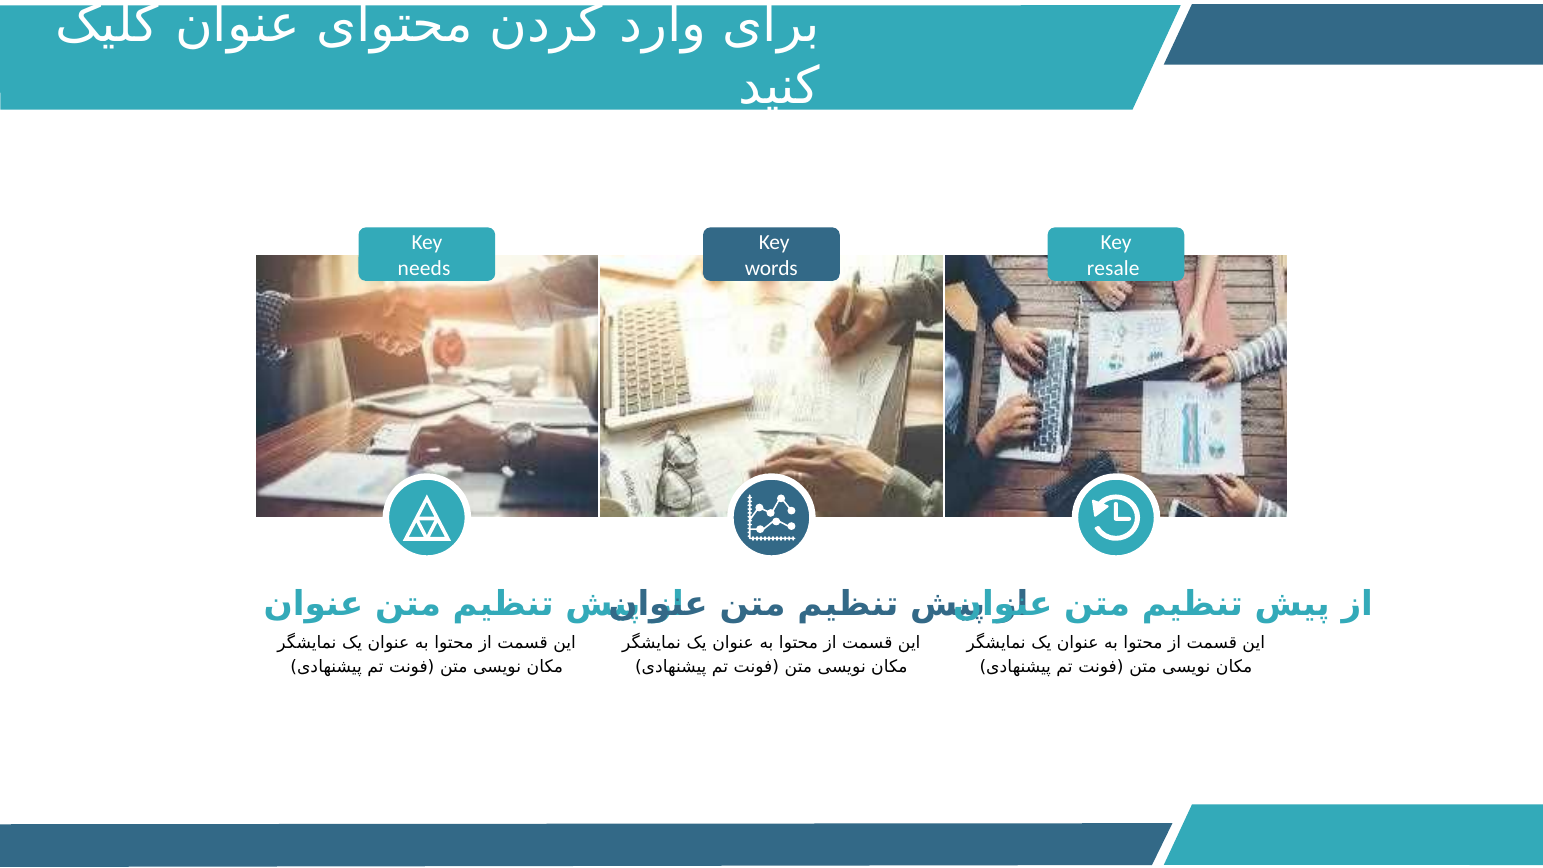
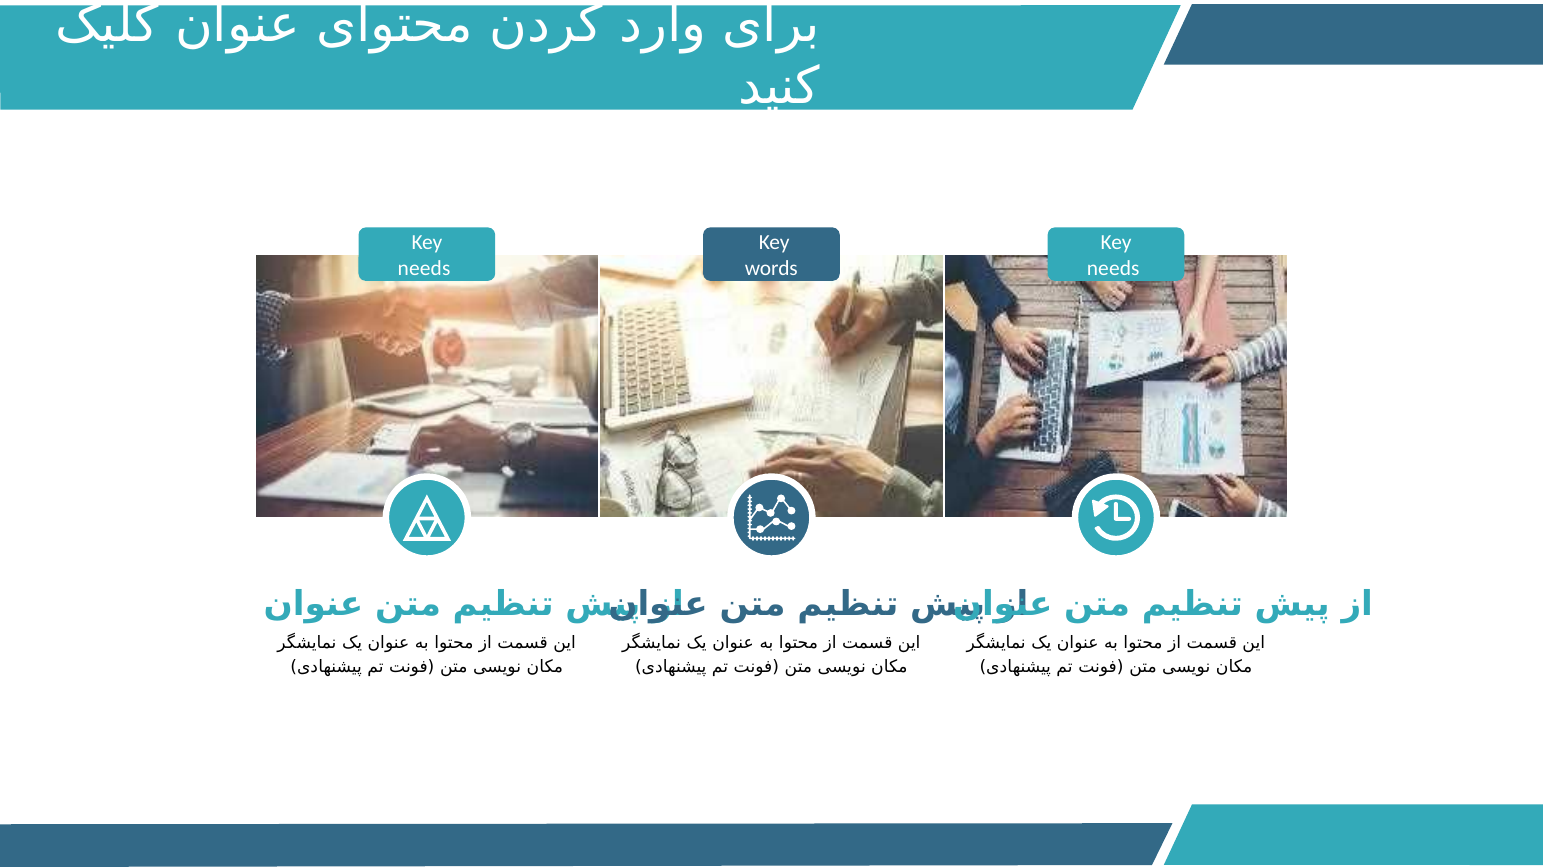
resale at (1113, 268): resale -> needs
